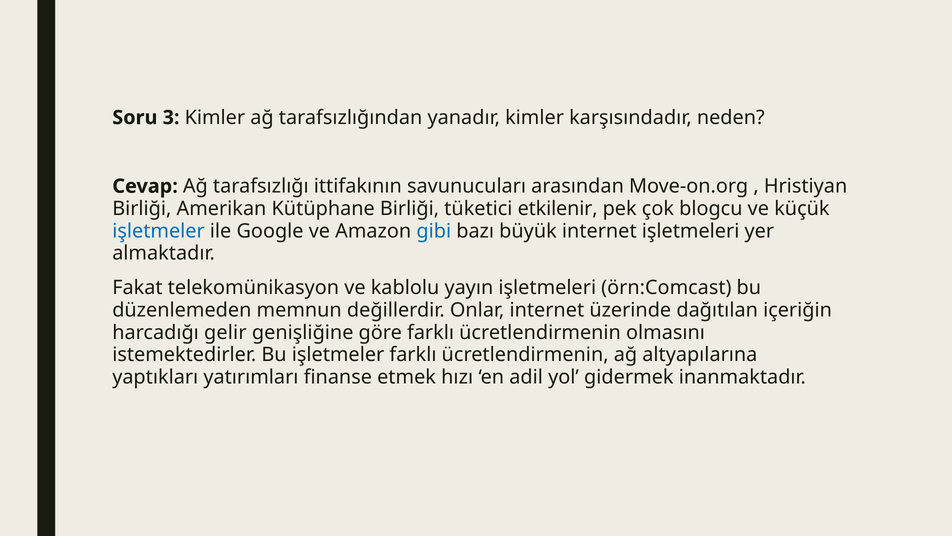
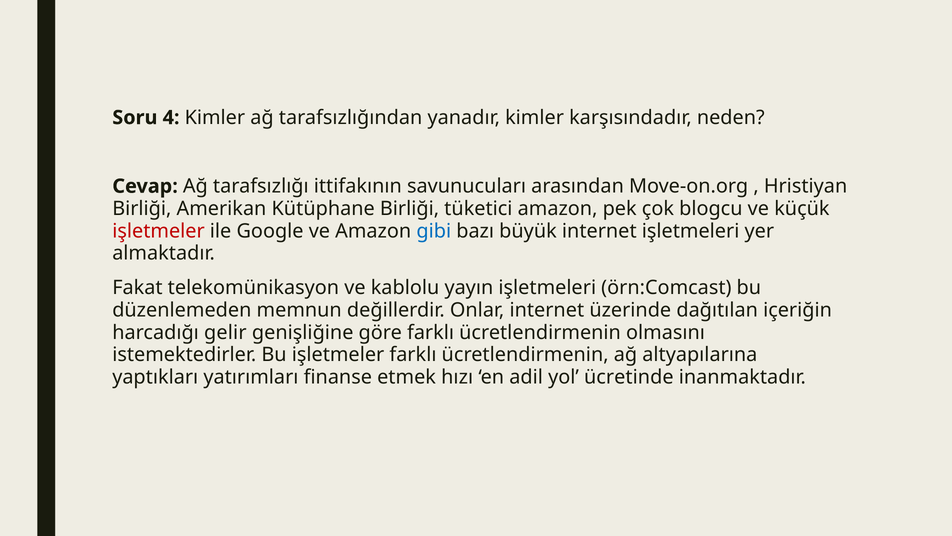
3: 3 -> 4
tüketici etkilenir: etkilenir -> amazon
işletmeler at (159, 231) colour: blue -> red
gidermek: gidermek -> ücretinde
